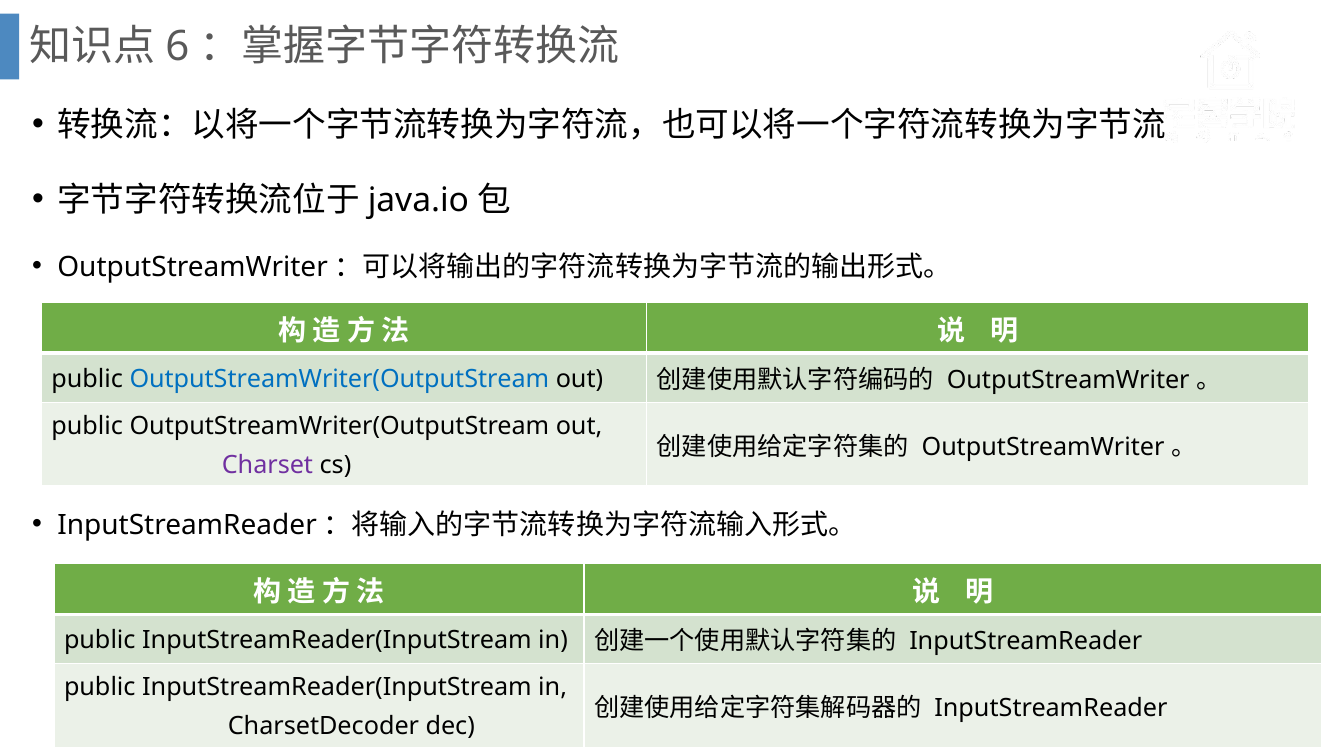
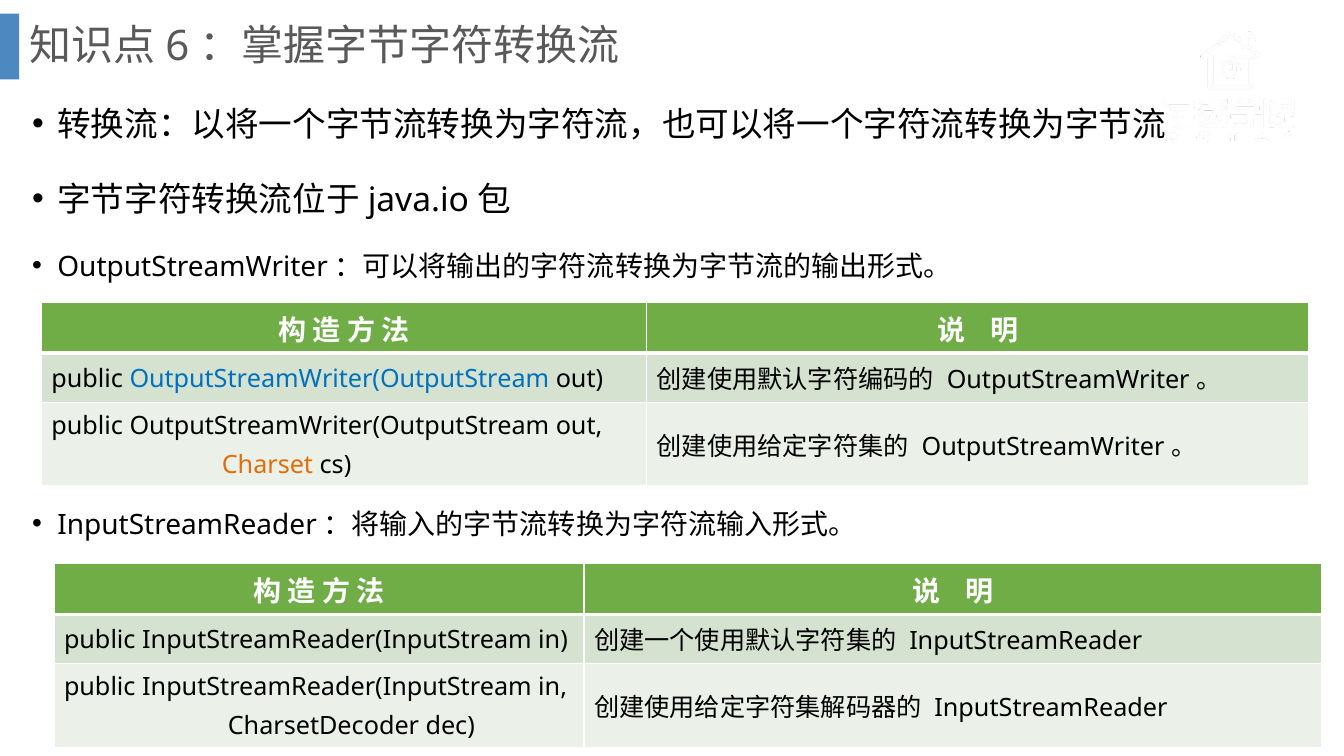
Charset colour: purple -> orange
